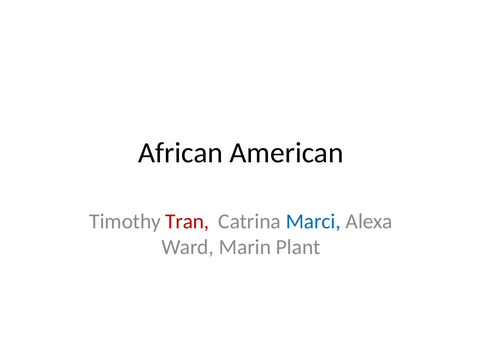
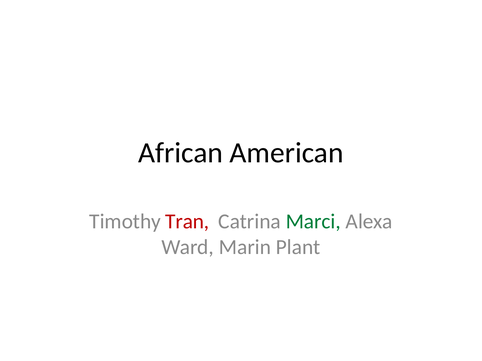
Marci colour: blue -> green
